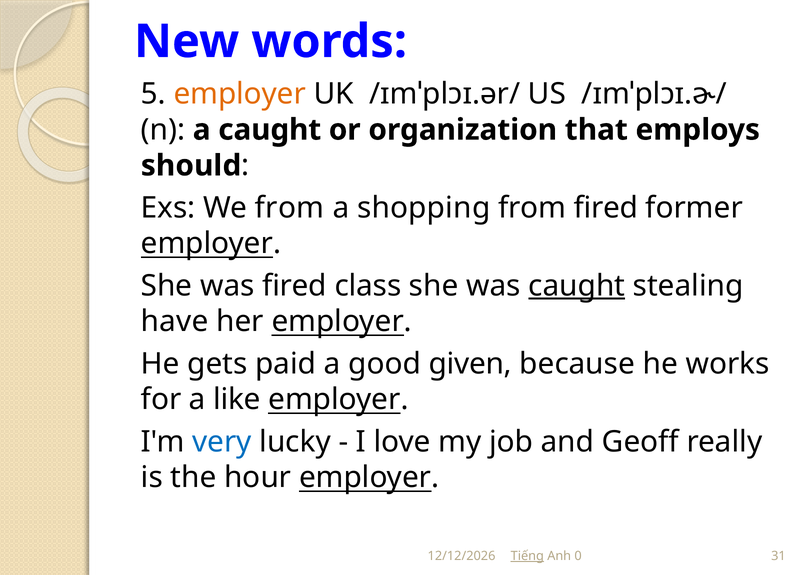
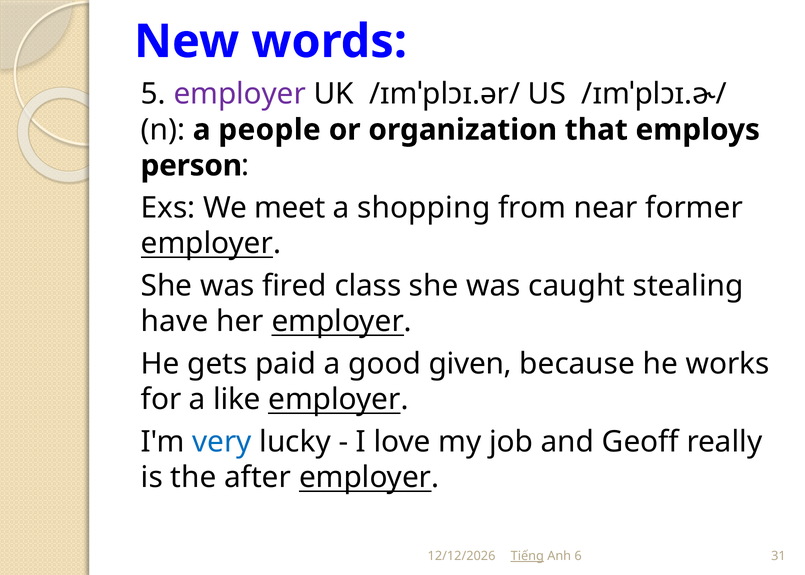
employer at (240, 94) colour: orange -> purple
a caught: caught -> people
should: should -> person
We from: from -> meet
from fired: fired -> near
caught at (577, 286) underline: present -> none
hour: hour -> after
0: 0 -> 6
